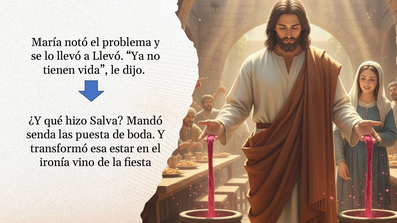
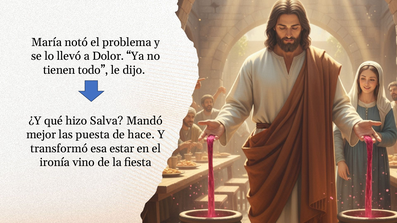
a Llevó: Llevó -> Dolor
vida: vida -> todo
senda: senda -> mejor
boda: boda -> hace
